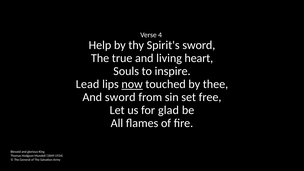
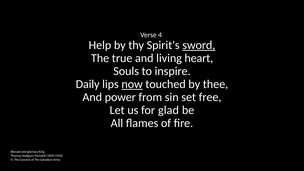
sword at (199, 45) underline: none -> present
Lead: Lead -> Daily
And sword: sword -> power
